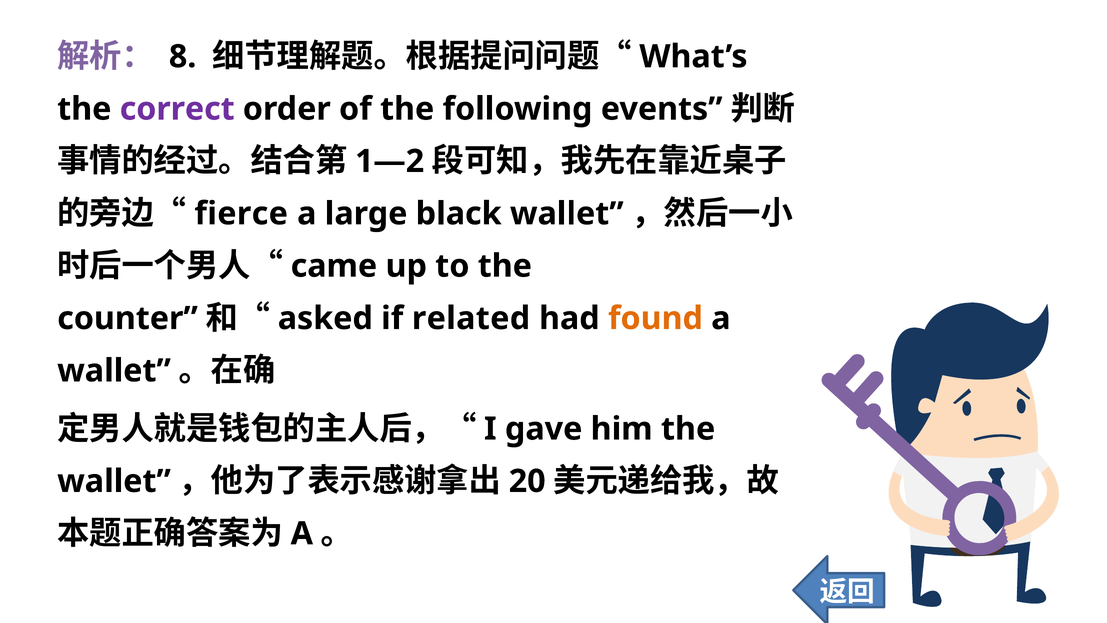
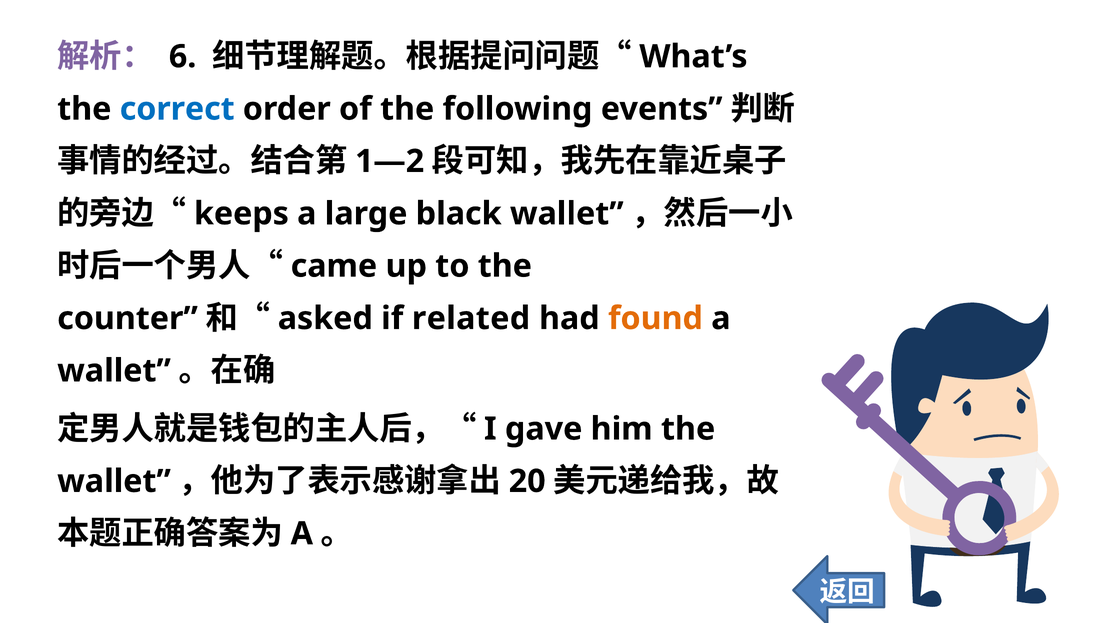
8: 8 -> 6
correct colour: purple -> blue
fierce: fierce -> keeps
